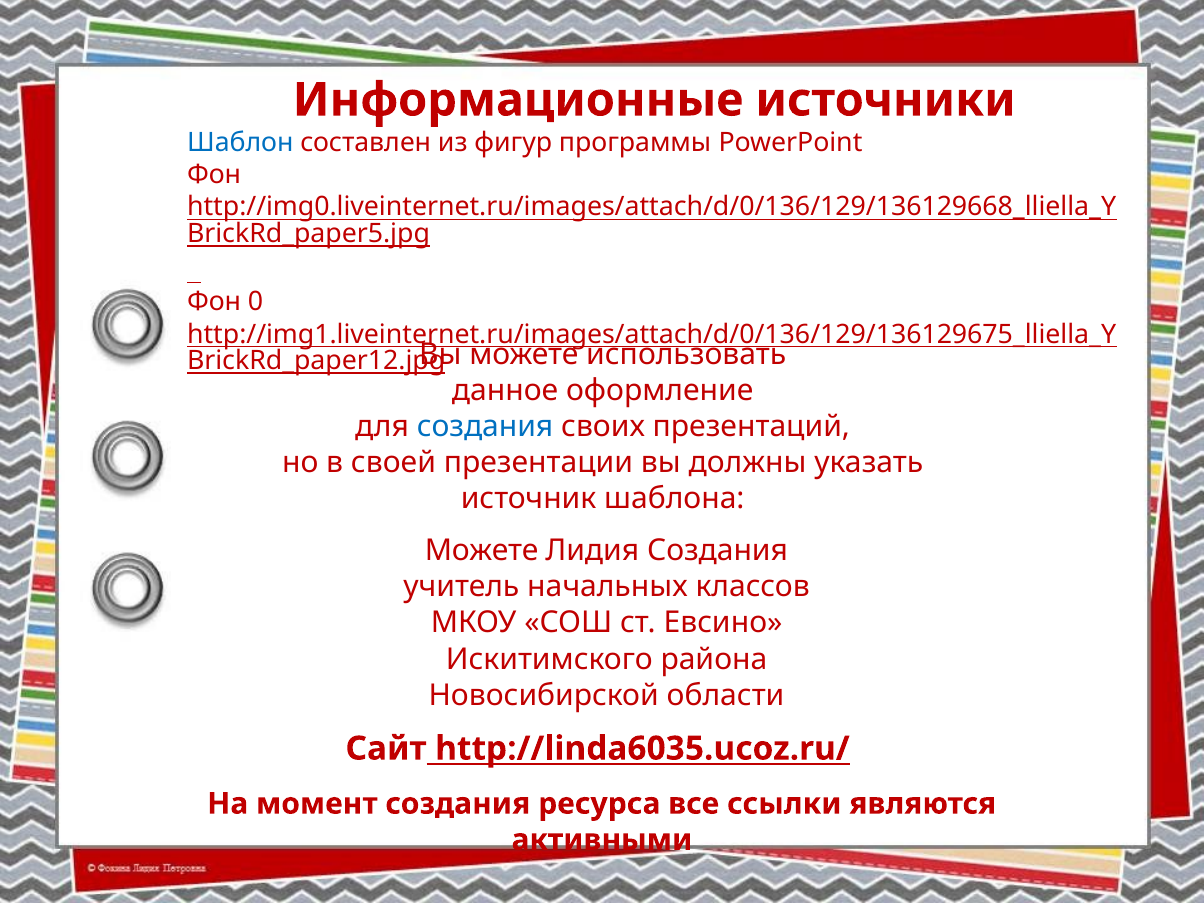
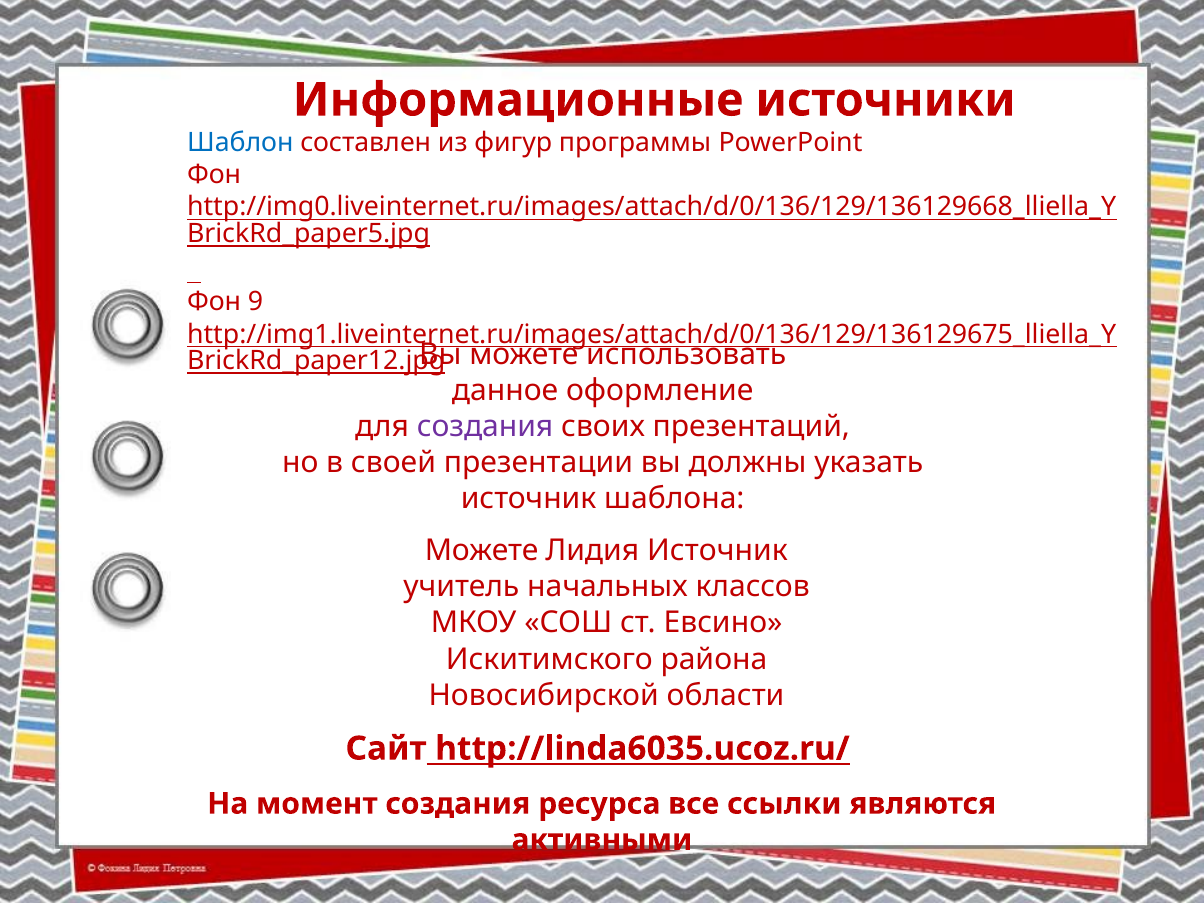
0: 0 -> 9
создания at (485, 426) colour: blue -> purple
Лидия Создания: Создания -> Источник
